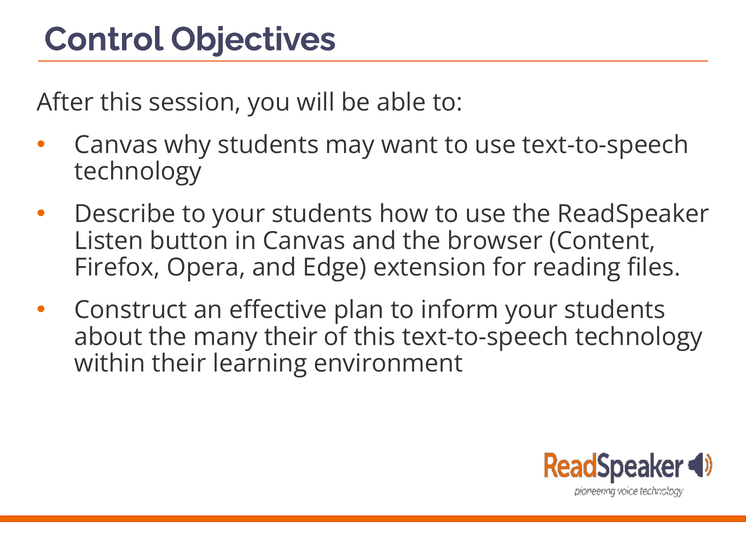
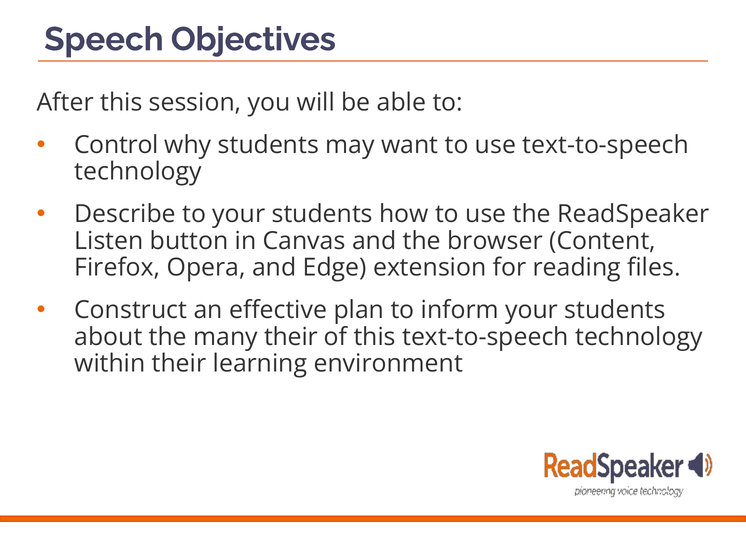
Control: Control -> Speech
Canvas at (116, 145): Canvas -> Control
